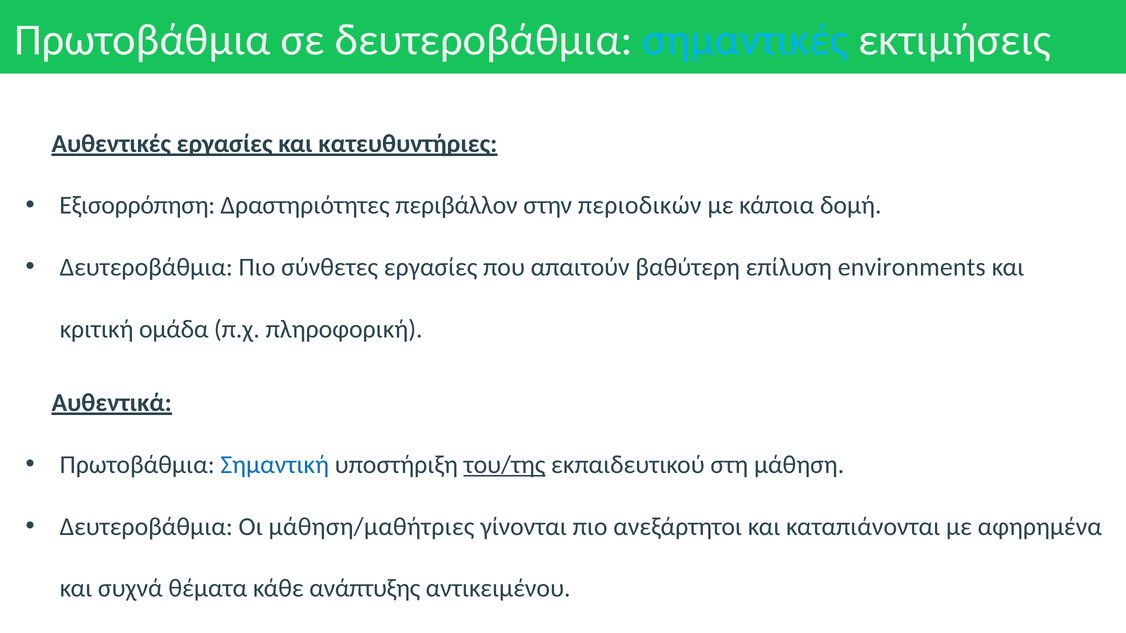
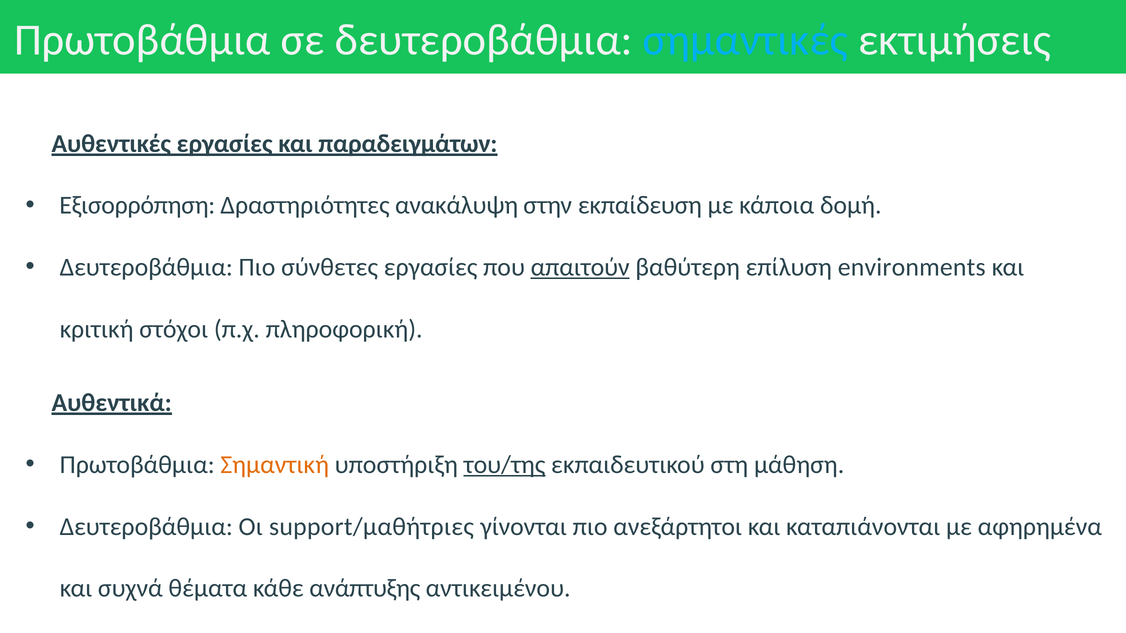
κατευθυντήριες: κατευθυντήριες -> παραδειγμάτων
περιβάλλον: περιβάλλον -> ανακάλυψη
περιοδικών: περιοδικών -> εκπαίδευση
απαιτούν underline: none -> present
ομάδα: ομάδα -> στόχοι
Σημαντική colour: blue -> orange
μάθηση/μαθήτριες: μάθηση/μαθήτριες -> support/μαθήτριες
